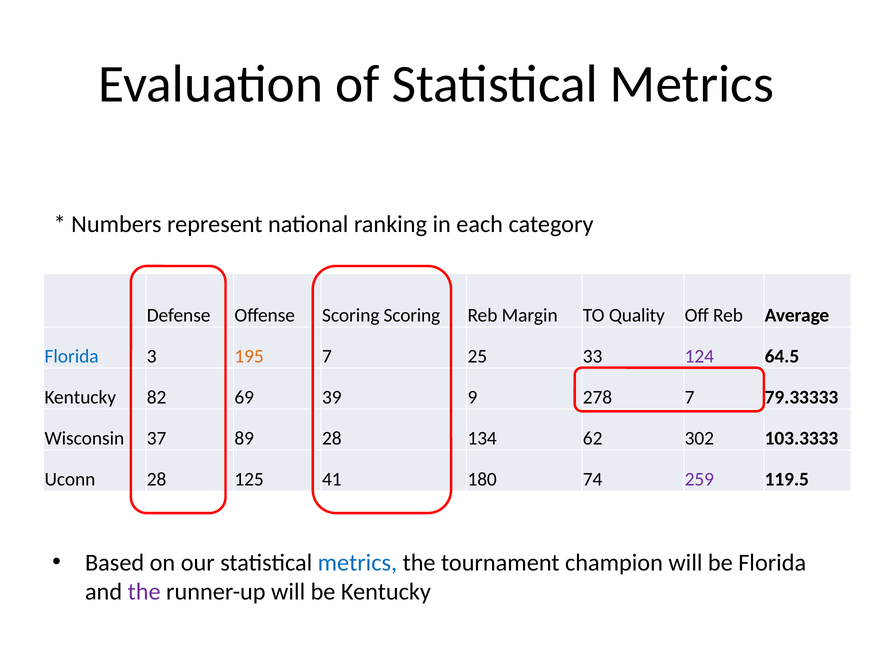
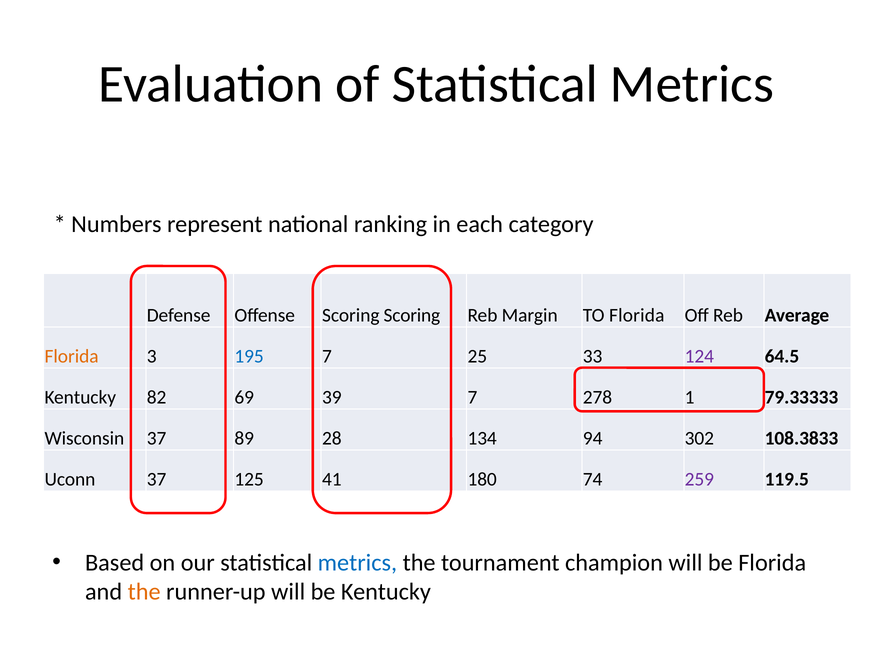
TO Quality: Quality -> Florida
Florida at (72, 357) colour: blue -> orange
195 colour: orange -> blue
39 9: 9 -> 7
278 7: 7 -> 1
62: 62 -> 94
103.3333: 103.3333 -> 108.3833
Uconn 28: 28 -> 37
the at (144, 592) colour: purple -> orange
